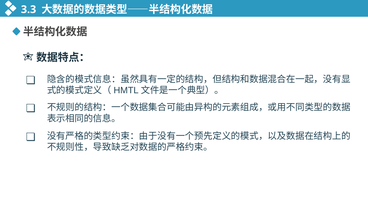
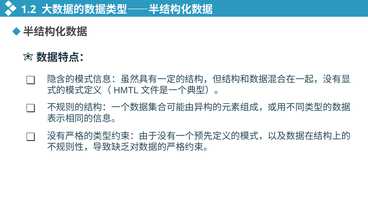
3.3: 3.3 -> 1.2
